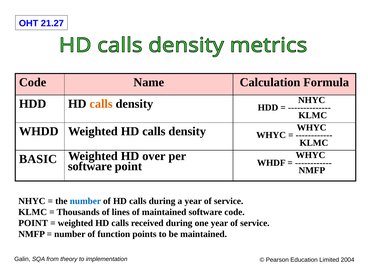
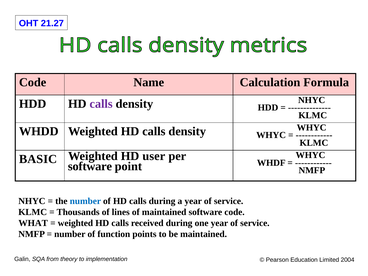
calls at (101, 104) colour: orange -> purple
over: over -> user
POINT at (33, 223): POINT -> WHAT
